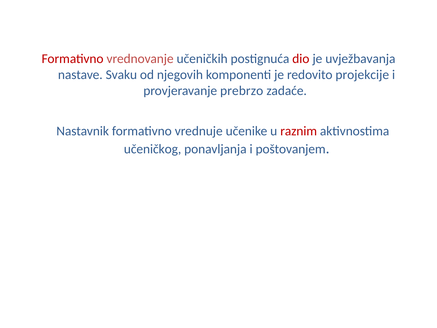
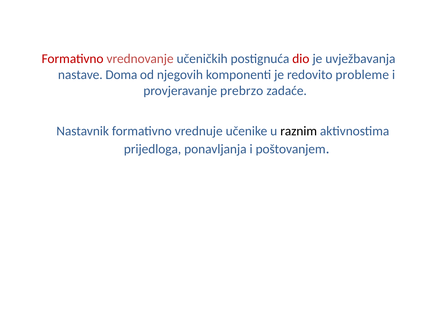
Svaku: Svaku -> Doma
projekcije: projekcije -> probleme
raznim colour: red -> black
učeničkog: učeničkog -> prijedloga
